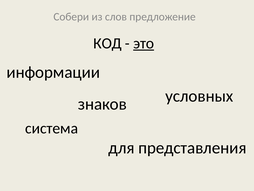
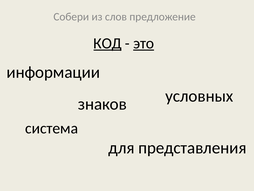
КОД underline: none -> present
